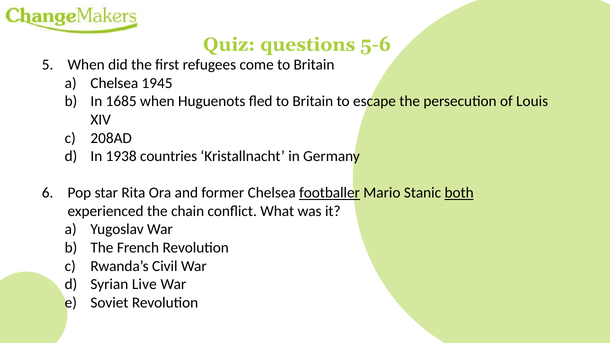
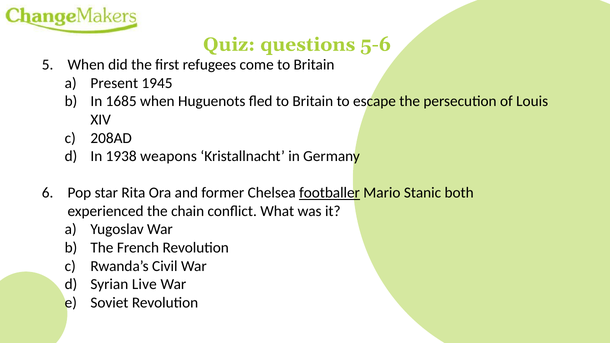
Chelsea at (114, 83): Chelsea -> Present
countries: countries -> weapons
both underline: present -> none
